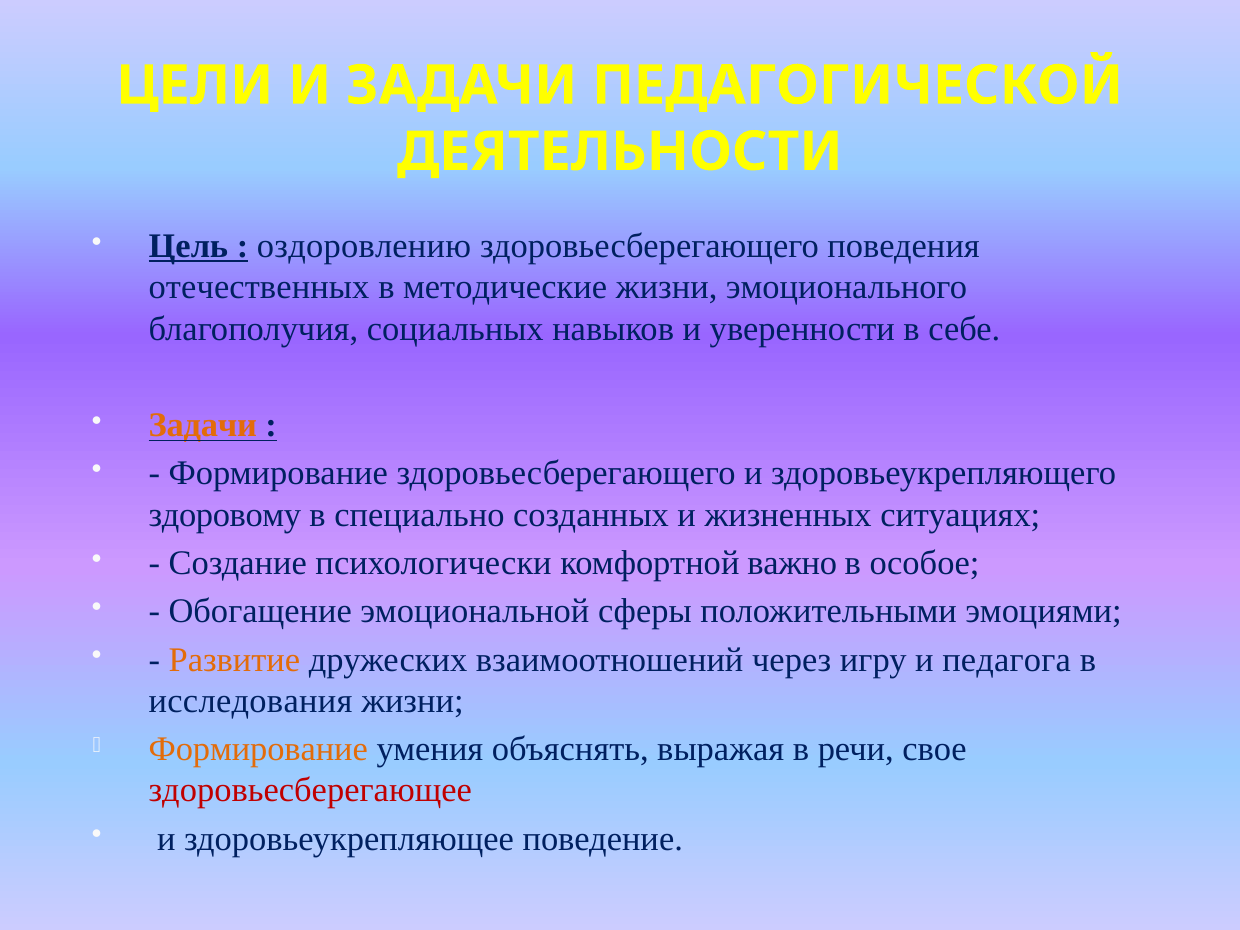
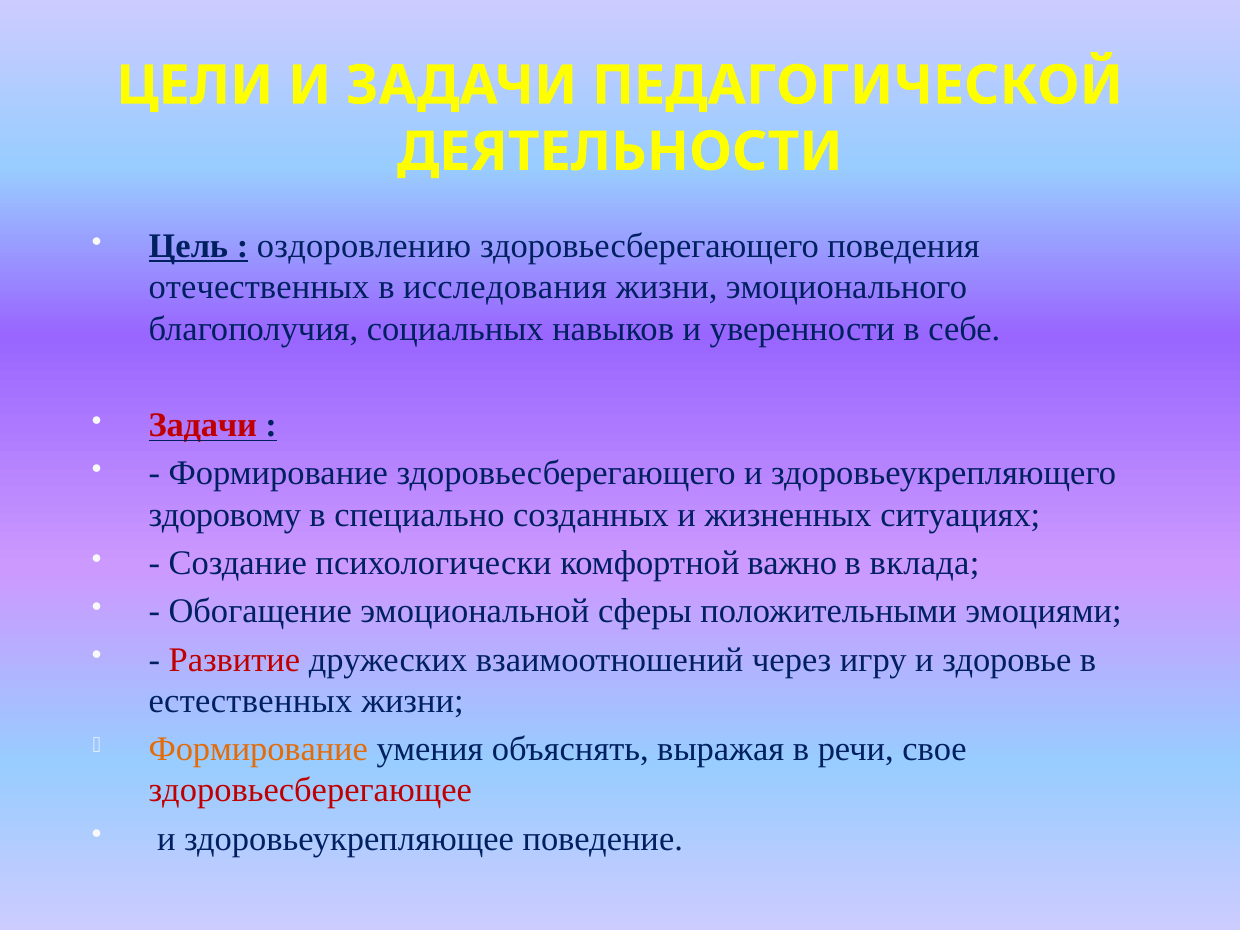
методические: методические -> исследования
Задачи at (203, 425) colour: orange -> red
особое: особое -> вклада
Развитие colour: orange -> red
педагога: педагога -> здоровье
исследования: исследования -> естественных
